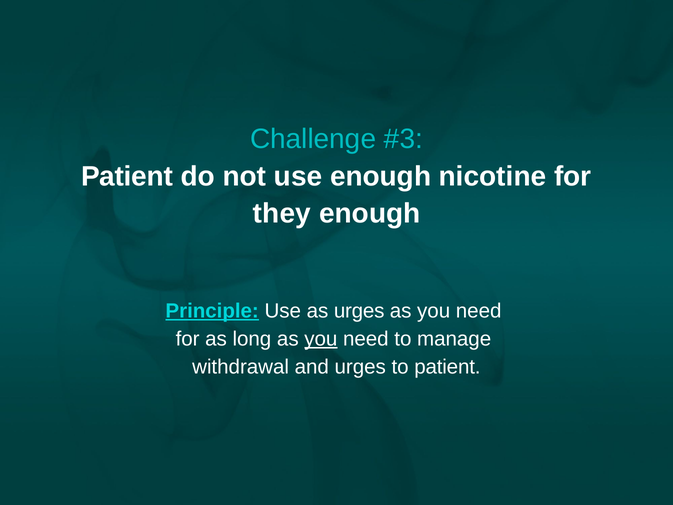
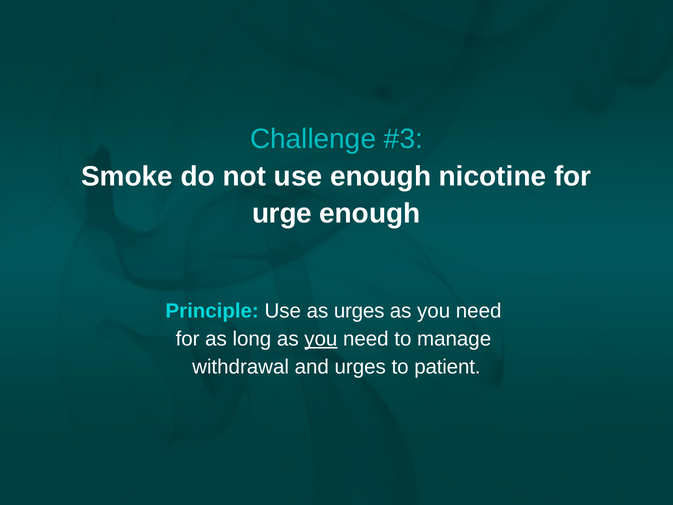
Patient at (127, 176): Patient -> Smoke
they: they -> urge
Principle underline: present -> none
